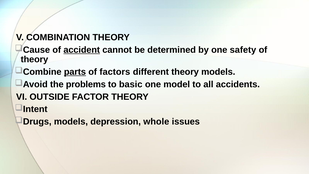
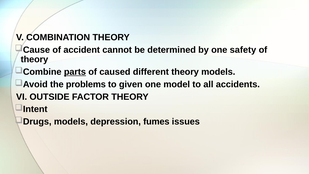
accident underline: present -> none
factors: factors -> caused
basic: basic -> given
whole: whole -> fumes
